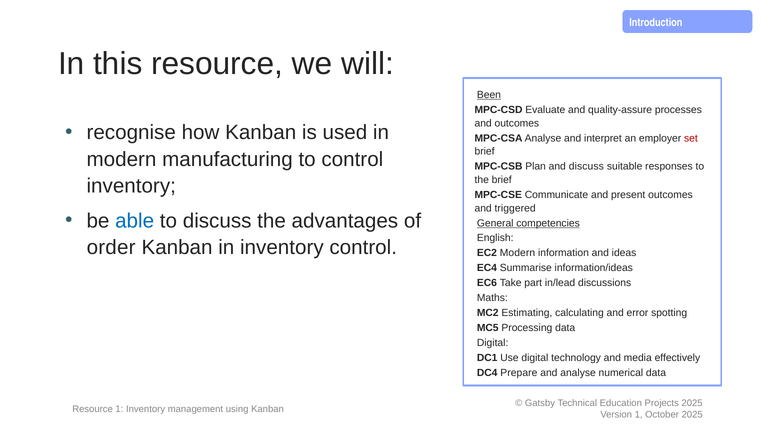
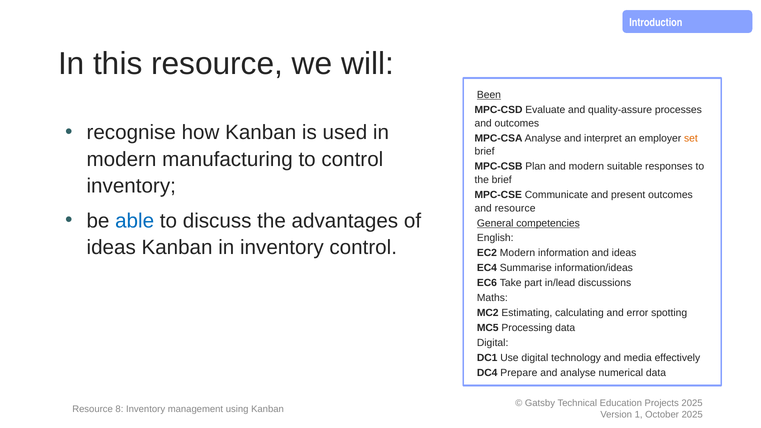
set colour: red -> orange
and discuss: discuss -> modern
and triggered: triggered -> resource
order at (111, 248): order -> ideas
Resource 1: 1 -> 8
